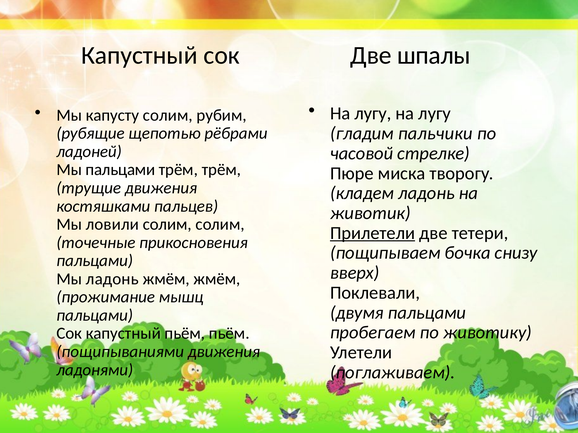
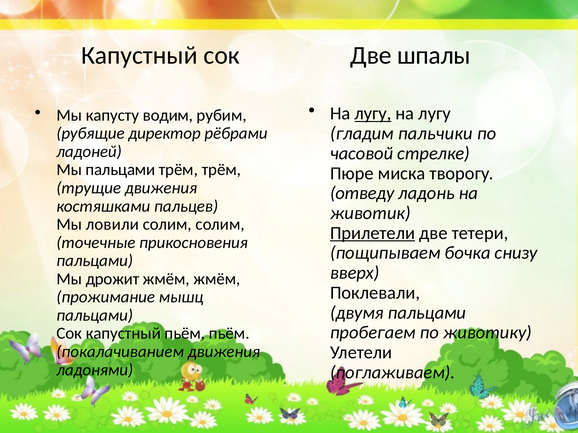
лугу at (373, 114) underline: none -> present
капусту солим: солим -> водим
щепотью: щепотью -> директор
кладем: кладем -> отведу
Мы ладонь: ладонь -> дрожит
пощипываниями: пощипываниями -> покалачиванием
